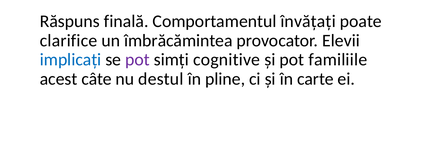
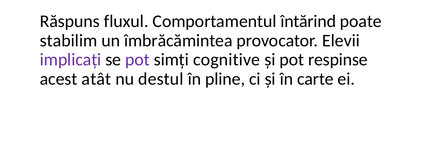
finală: finală -> fluxul
învățați: învățați -> întărind
clarifice: clarifice -> stabilim
implicați colour: blue -> purple
familiile: familiile -> respinse
câte: câte -> atât
